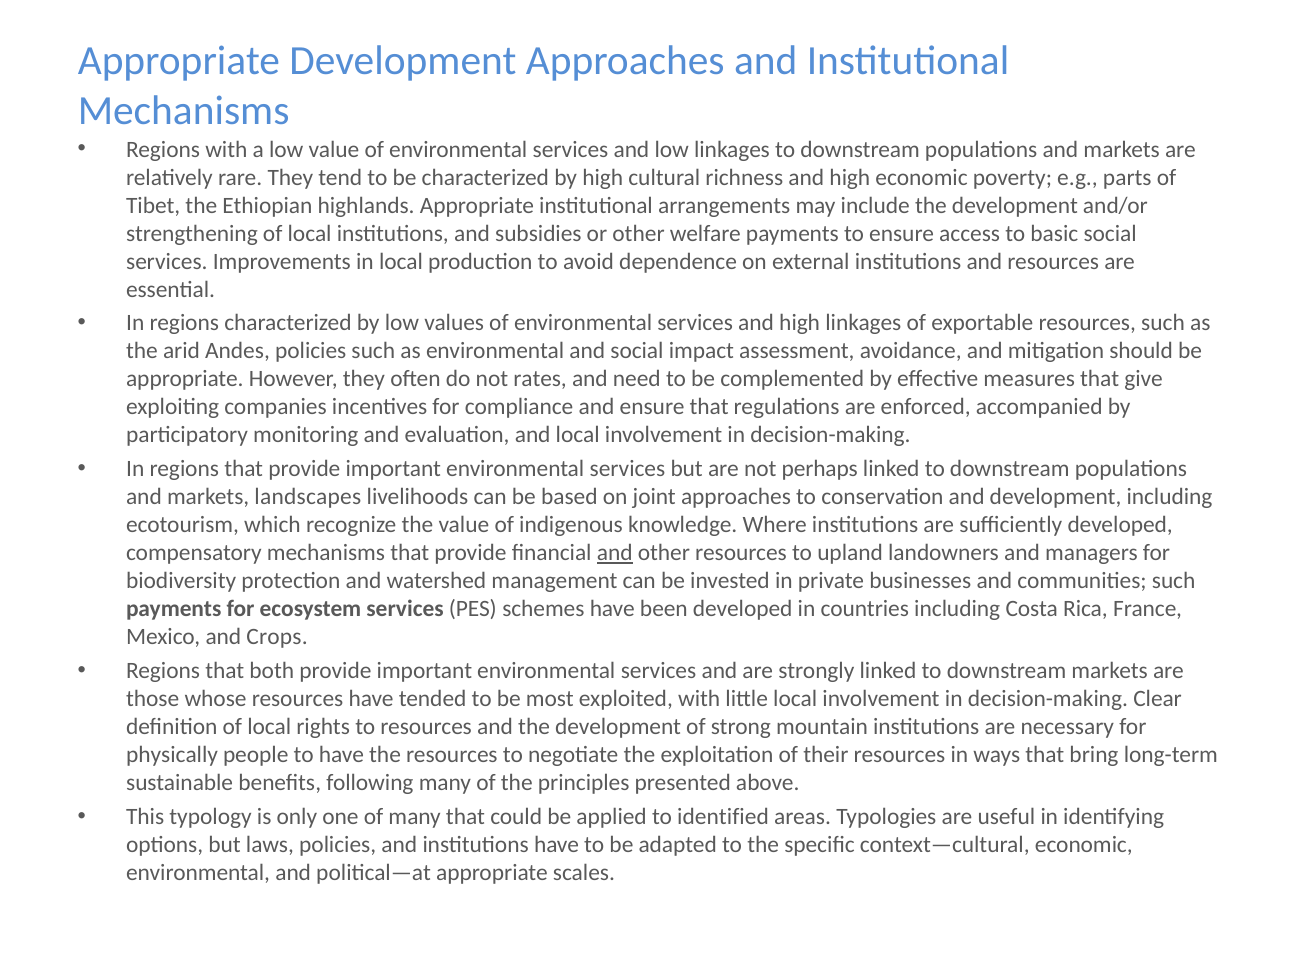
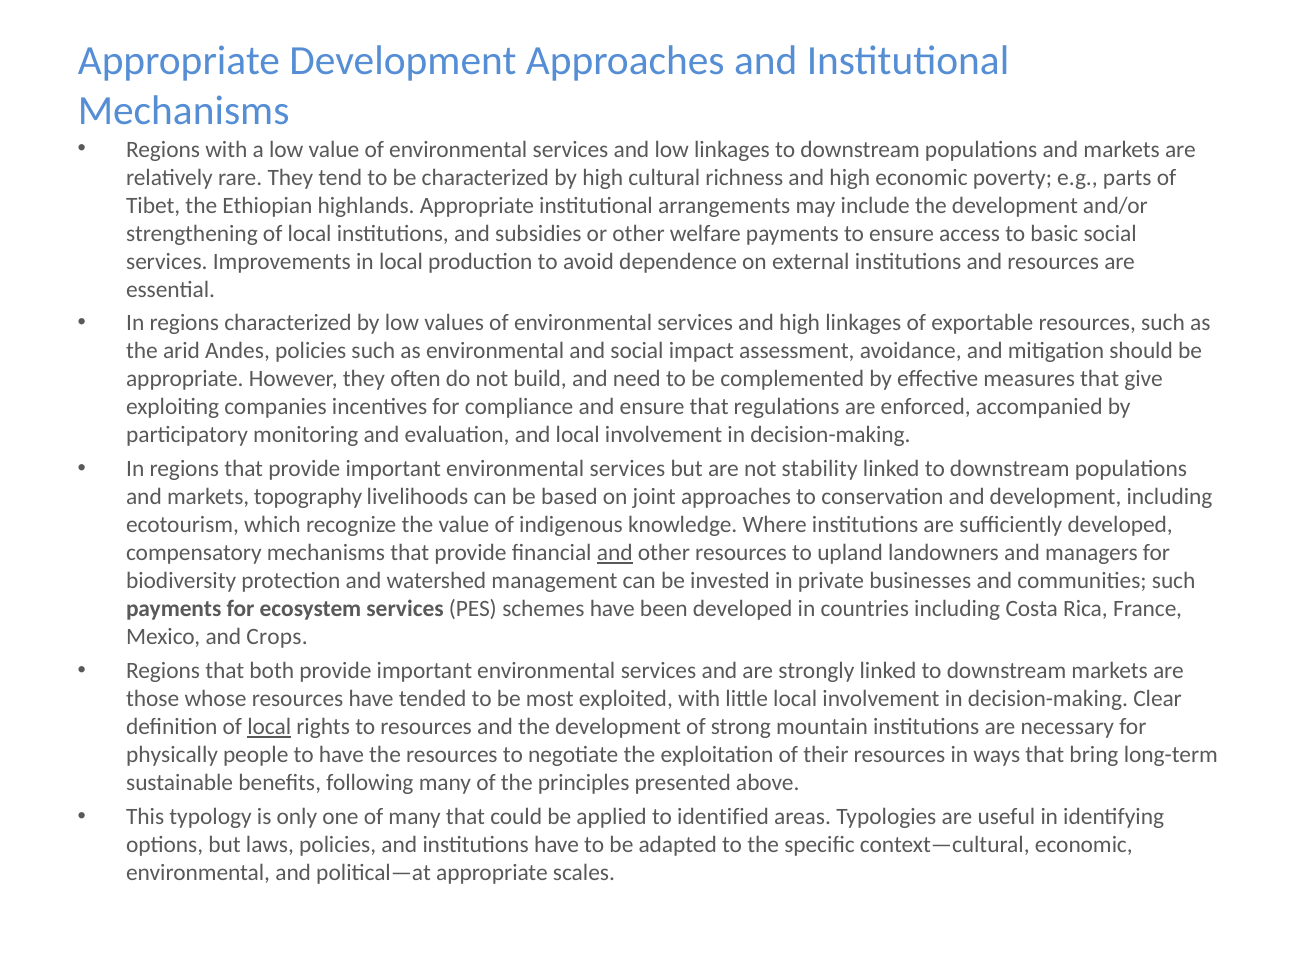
rates: rates -> build
perhaps: perhaps -> stability
landscapes: landscapes -> topography
local at (269, 727) underline: none -> present
